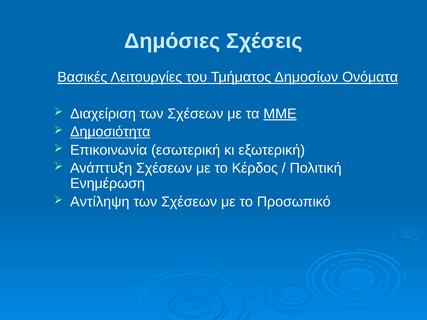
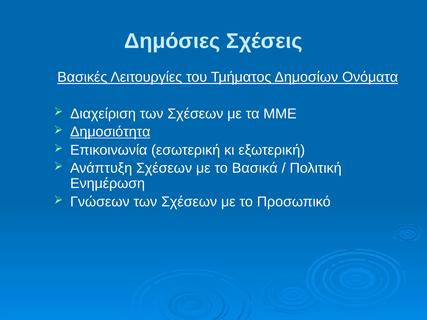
ΜΜΕ underline: present -> none
Κέρδος: Κέρδος -> Βασικά
Αντίληψη: Αντίληψη -> Γνώσεων
